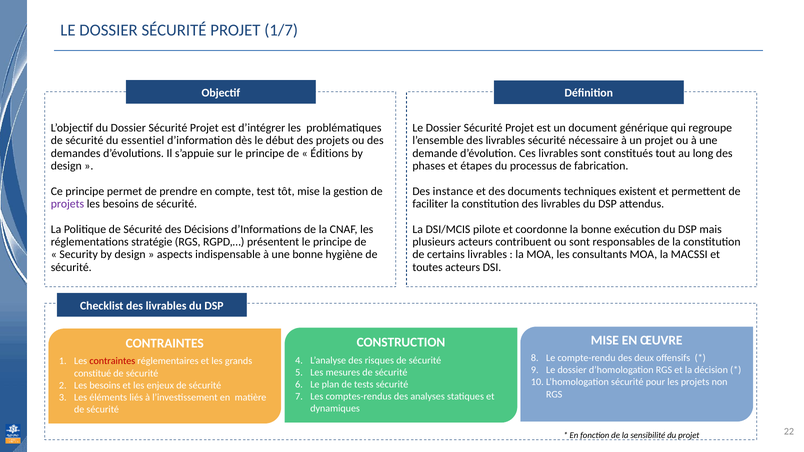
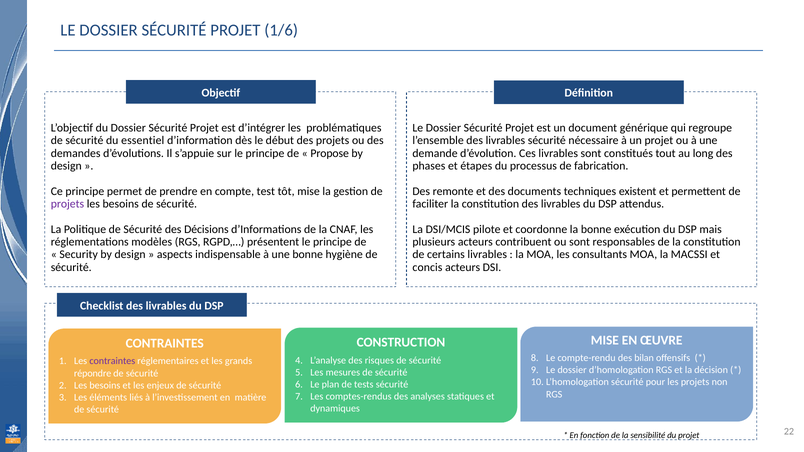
1/7: 1/7 -> 1/6
Éditions: Éditions -> Propose
instance: instance -> remonte
stratégie: stratégie -> modèles
toutes: toutes -> concis
deux: deux -> bilan
contraintes at (112, 361) colour: red -> purple
constitué: constitué -> répondre
